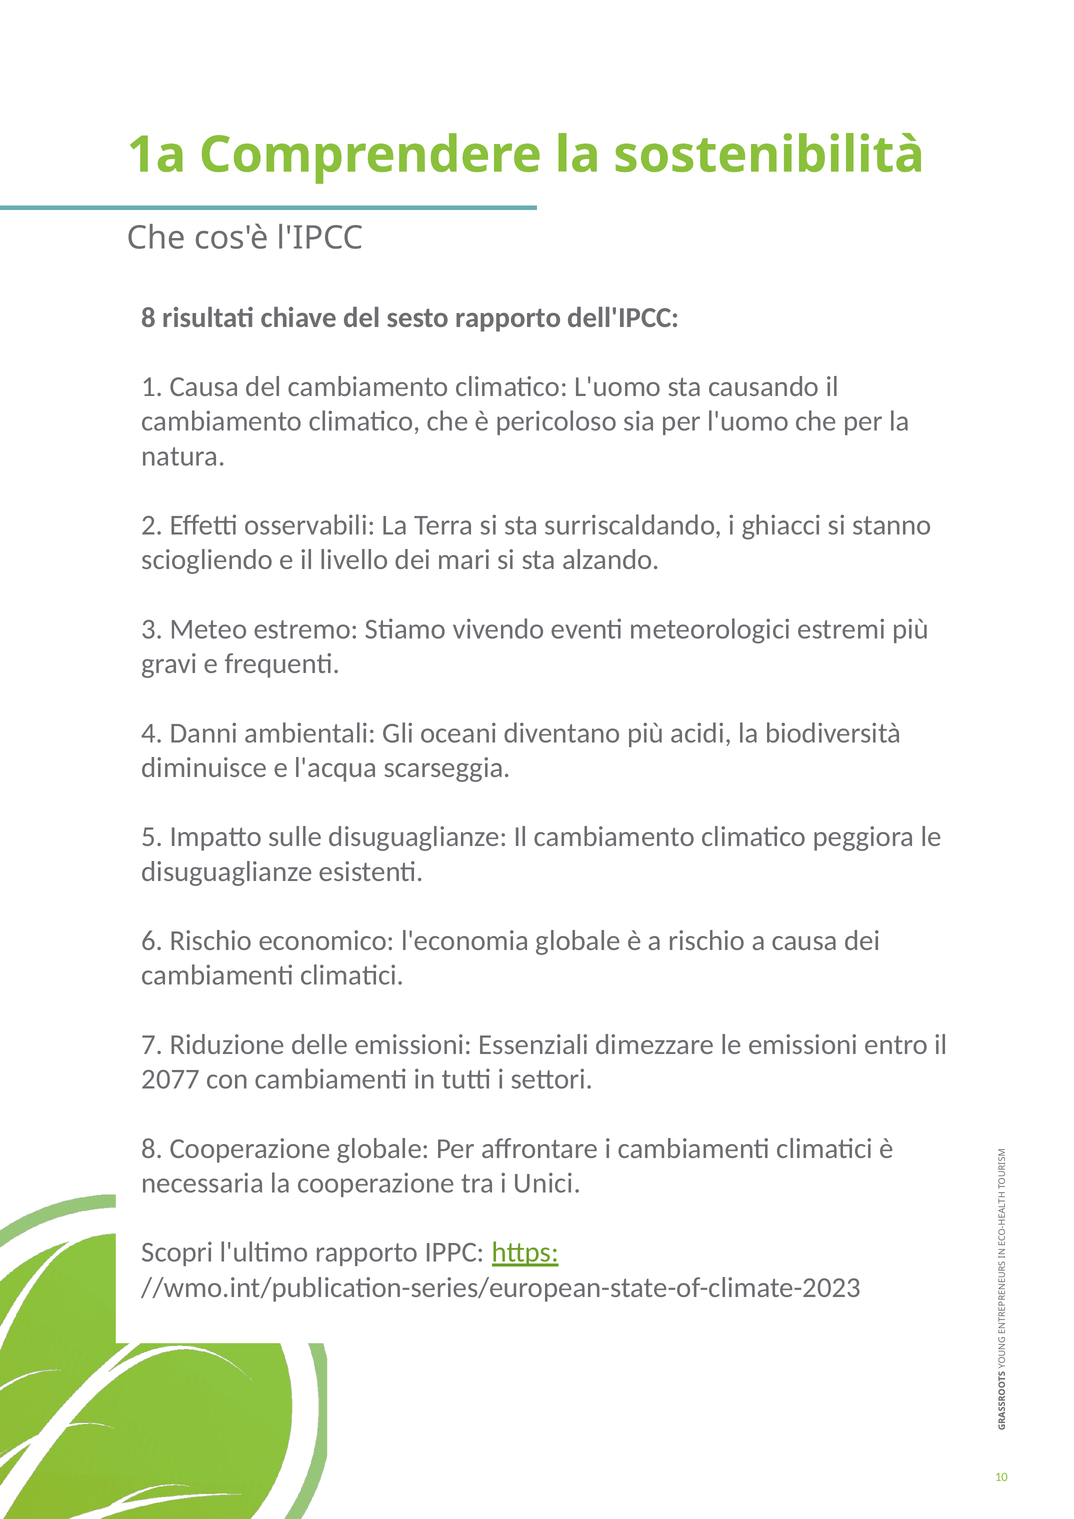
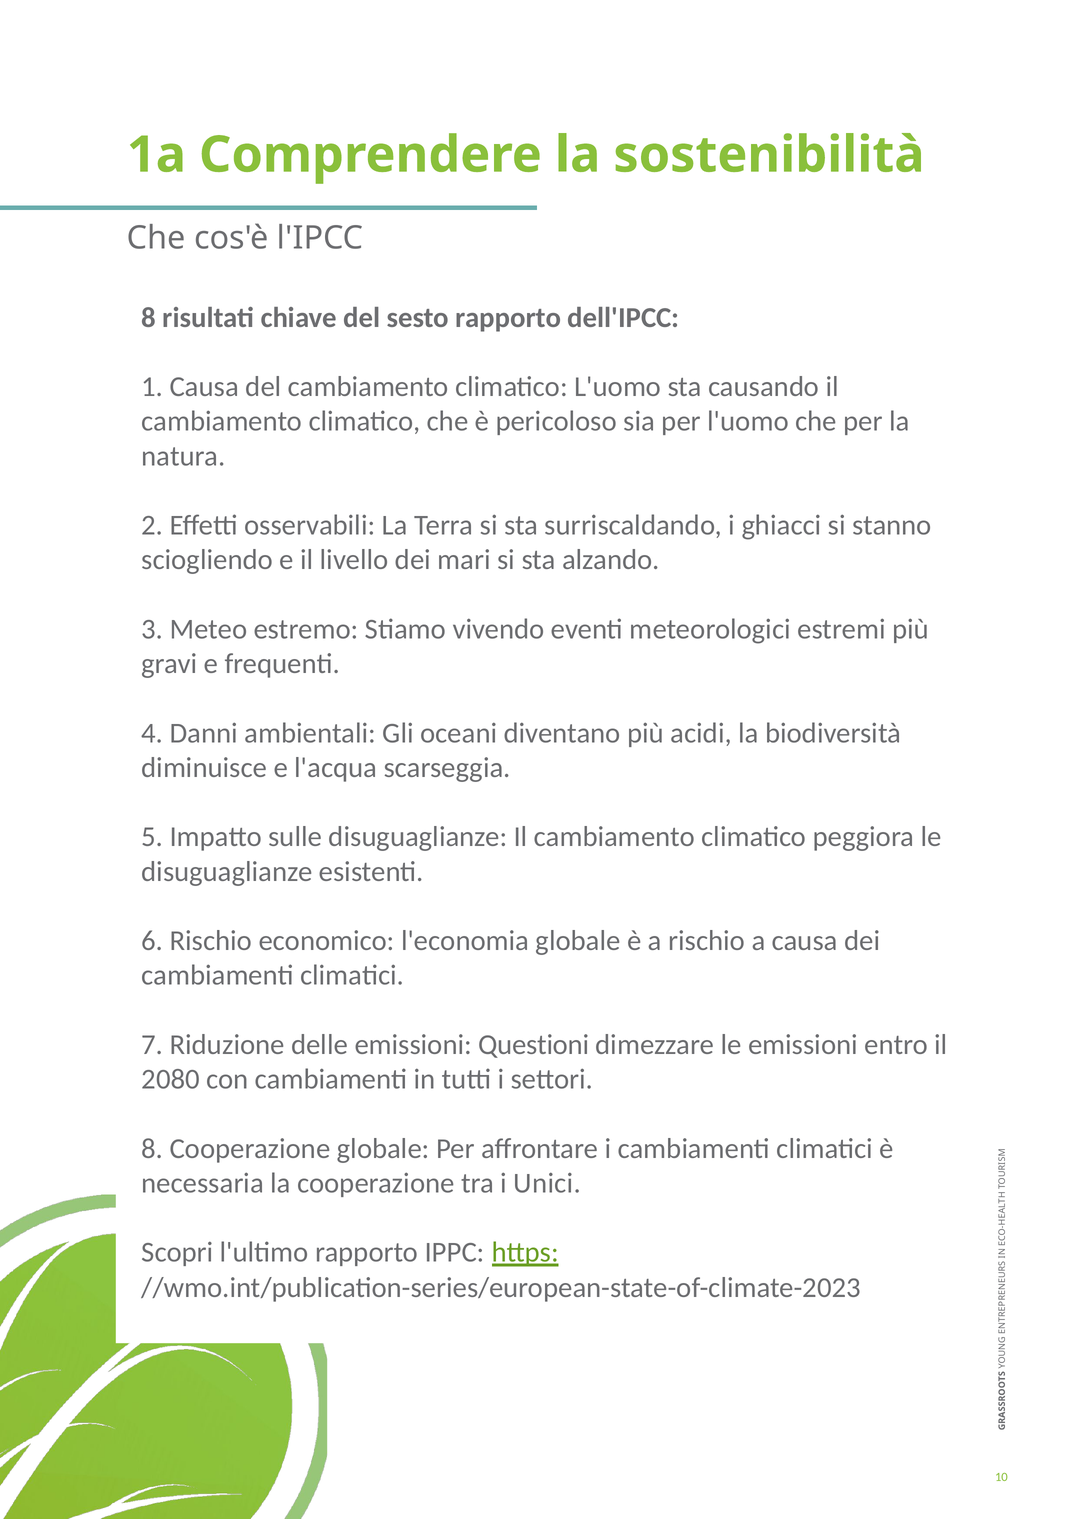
Essenziali: Essenziali -> Questioni
2077: 2077 -> 2080
